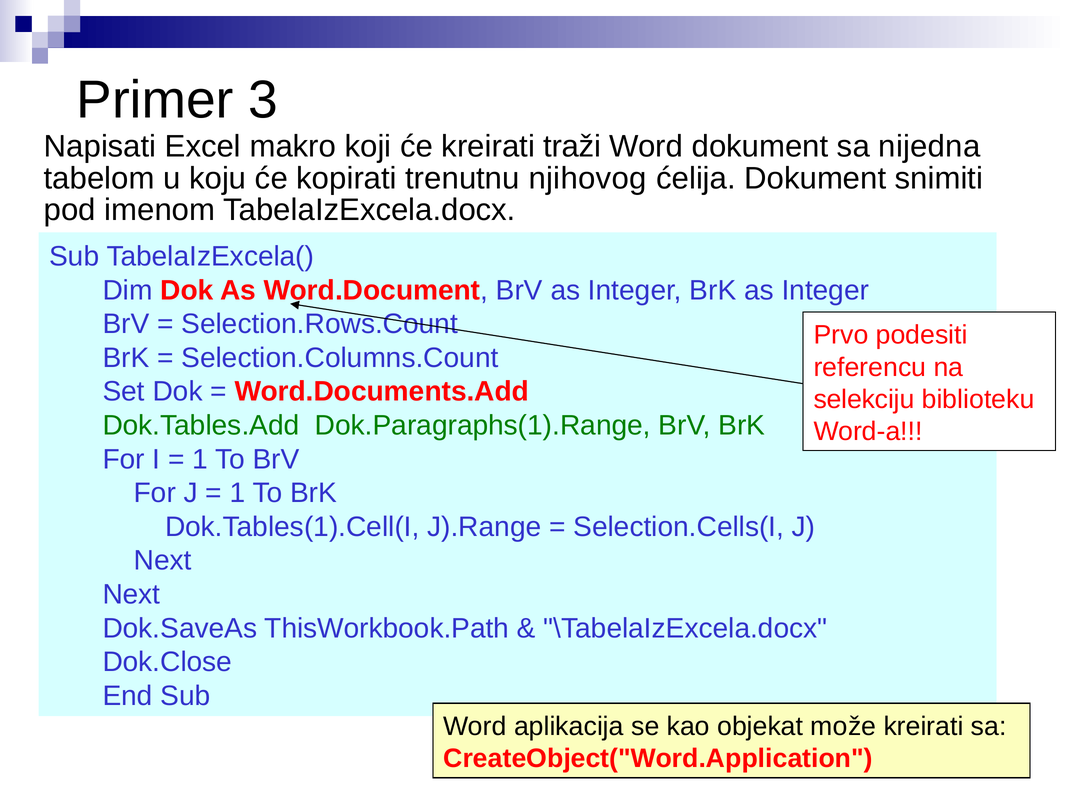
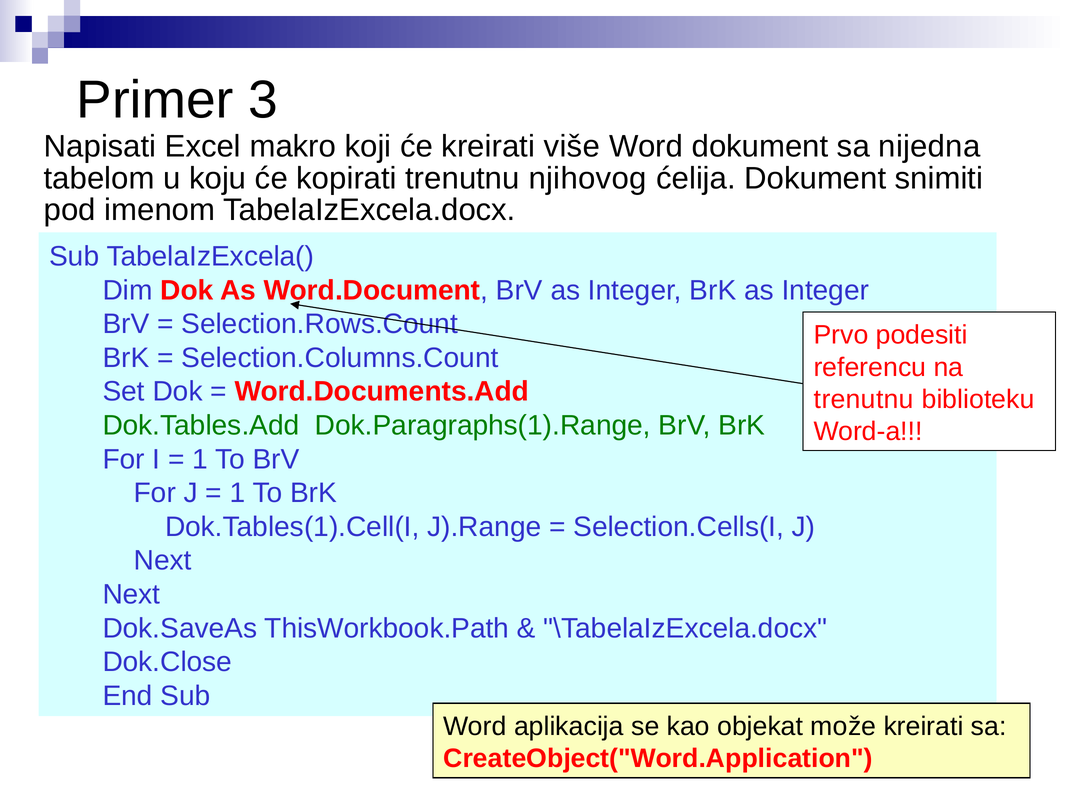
traži: traži -> više
selekciju at (864, 399): selekciju -> trenutnu
